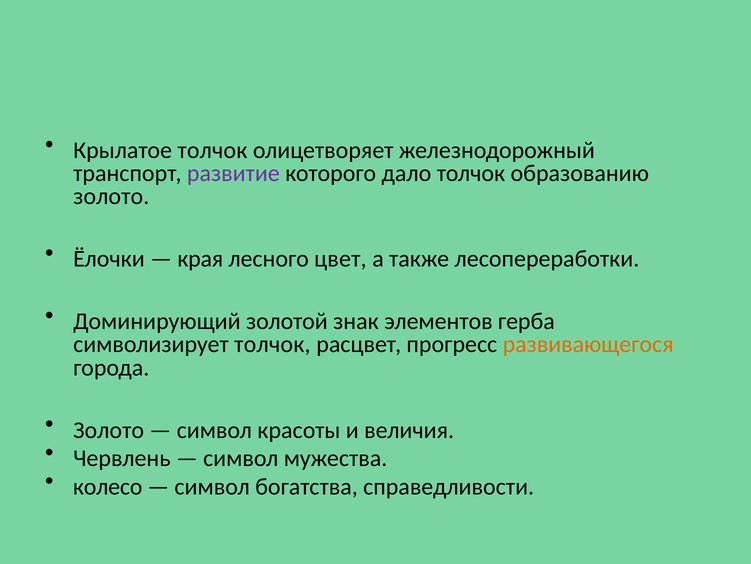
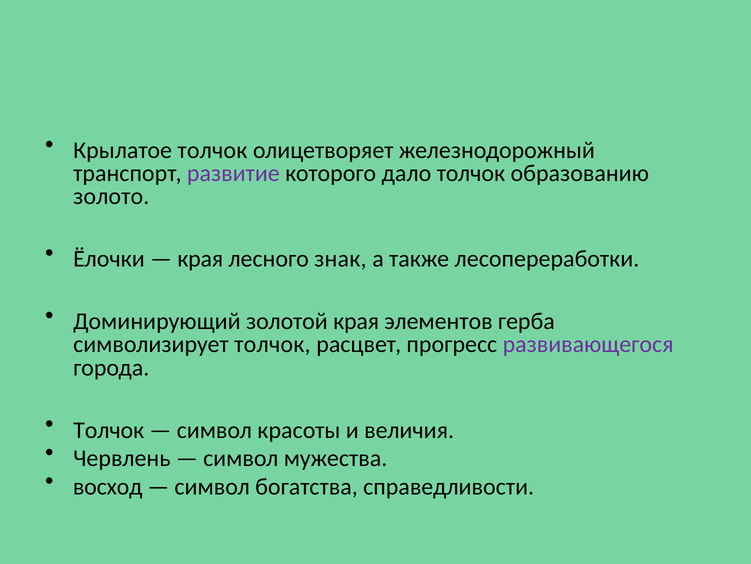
цвет: цвет -> знак
золотой знак: знак -> края
развивающегося colour: orange -> purple
Золото at (109, 430): Золото -> Толчок
колесо: колесо -> восход
